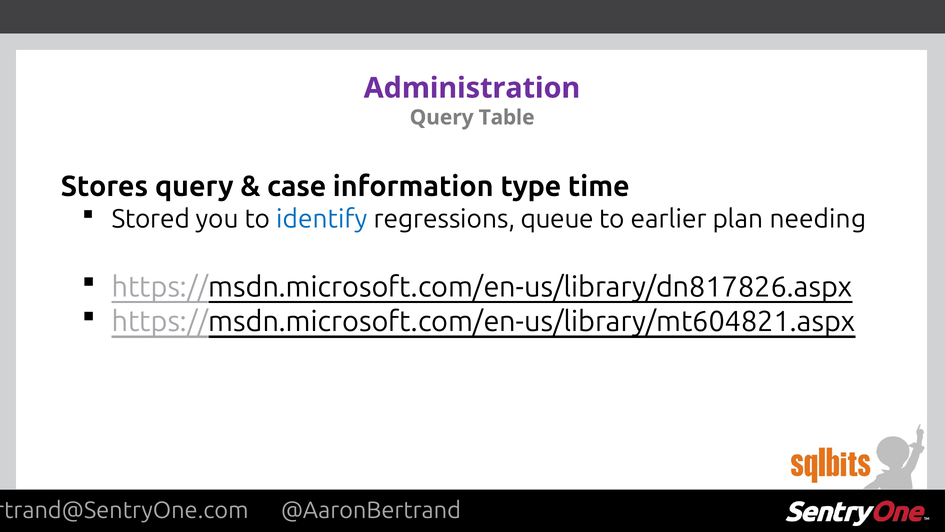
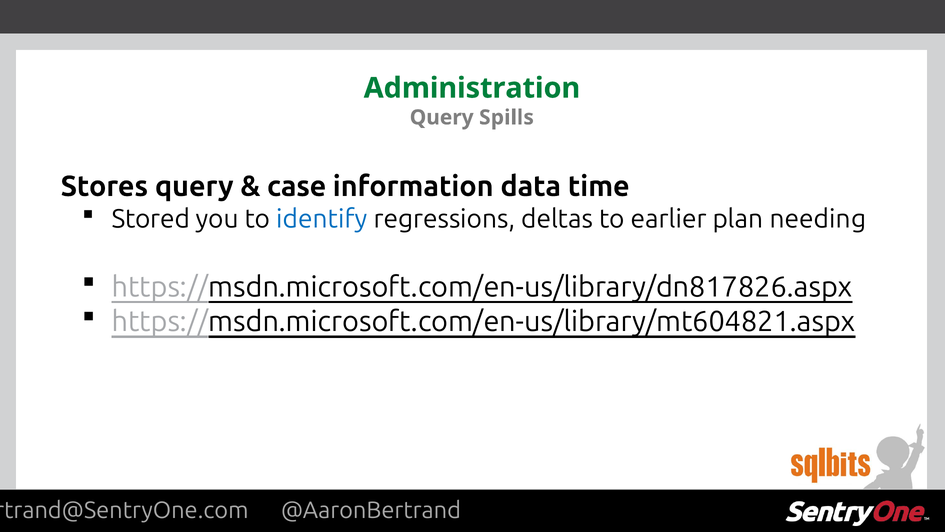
Administration colour: purple -> green
Table: Table -> Spills
type: type -> data
queue: queue -> deltas
